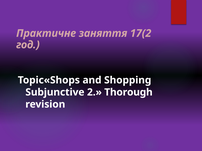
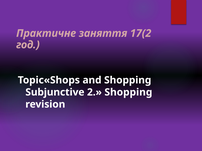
2 Thorough: Thorough -> Shopping
